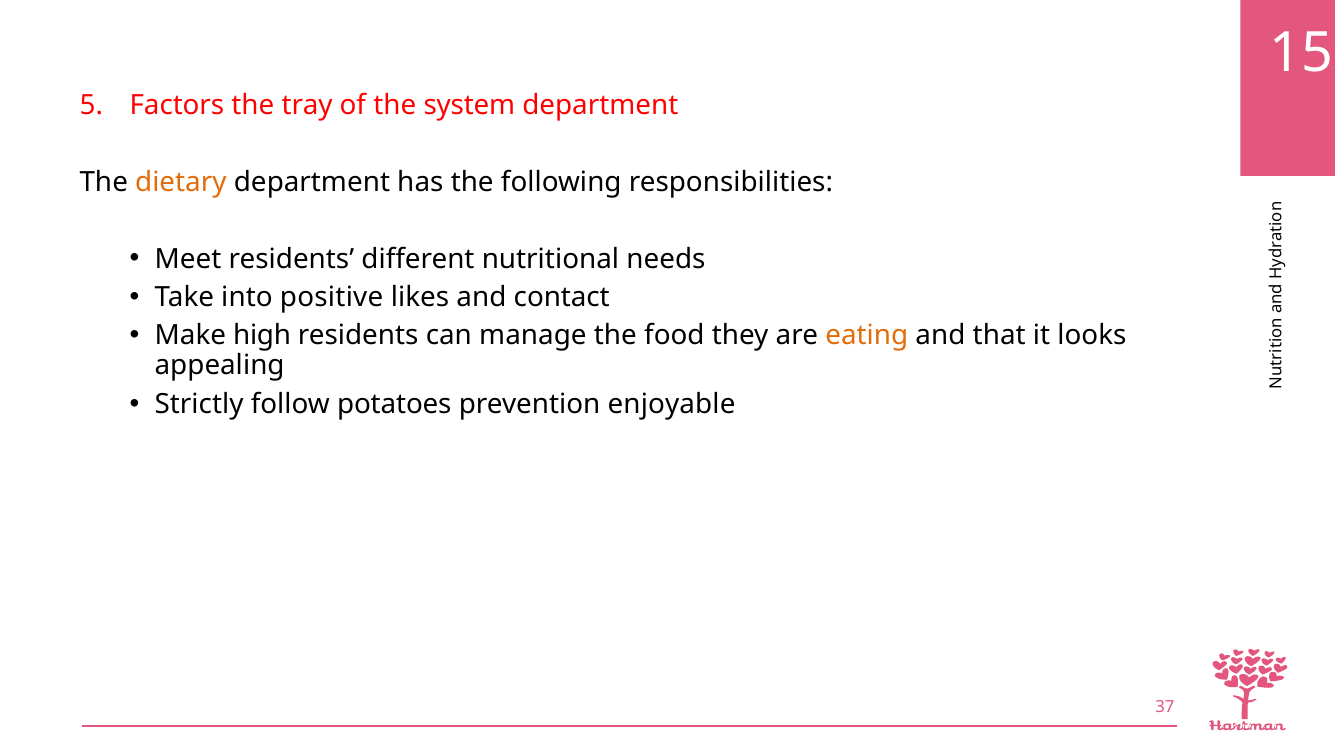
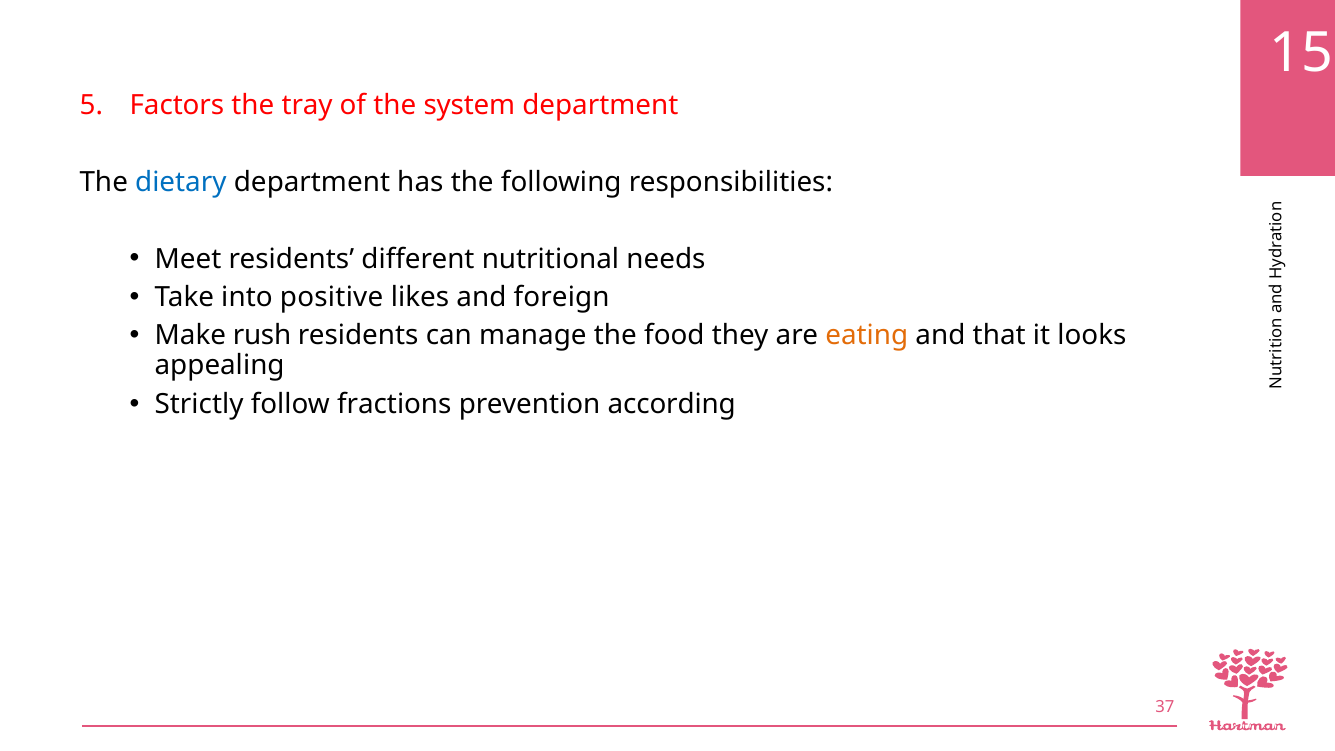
dietary colour: orange -> blue
contact: contact -> foreign
high: high -> rush
potatoes: potatoes -> fractions
enjoyable: enjoyable -> according
